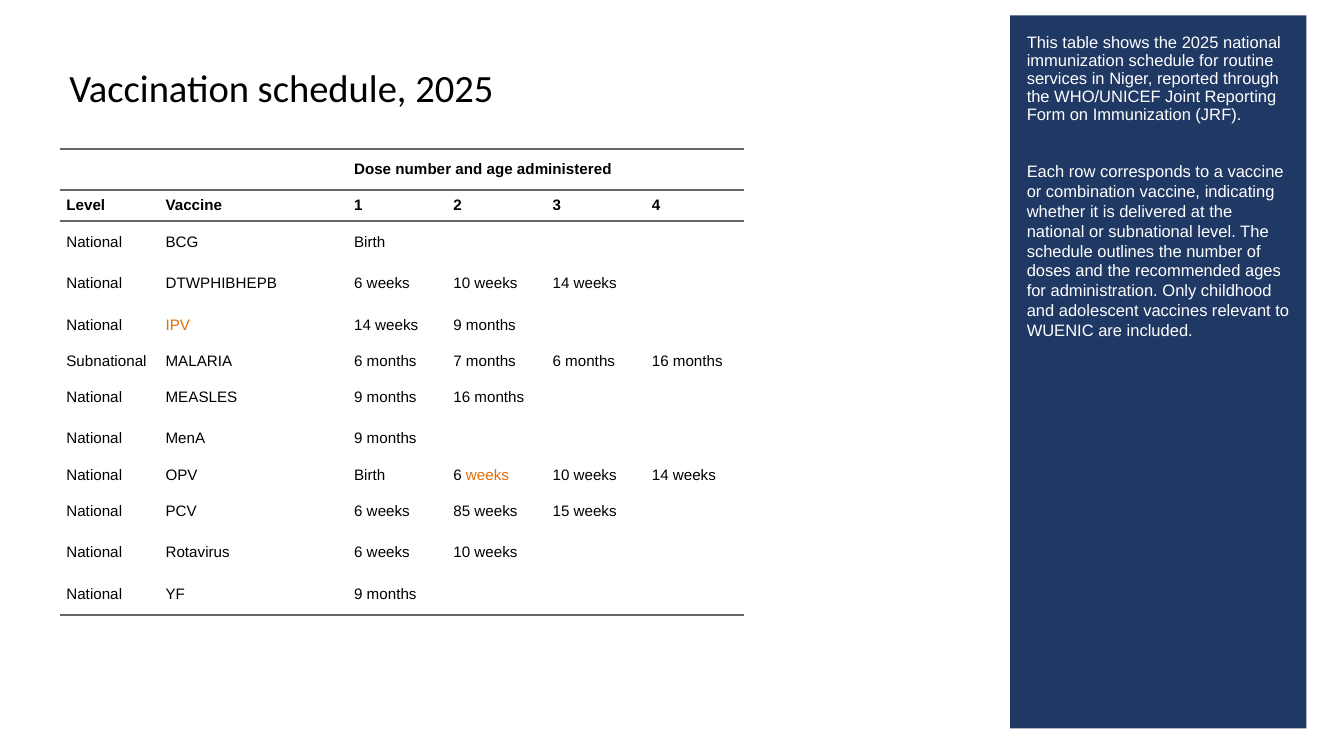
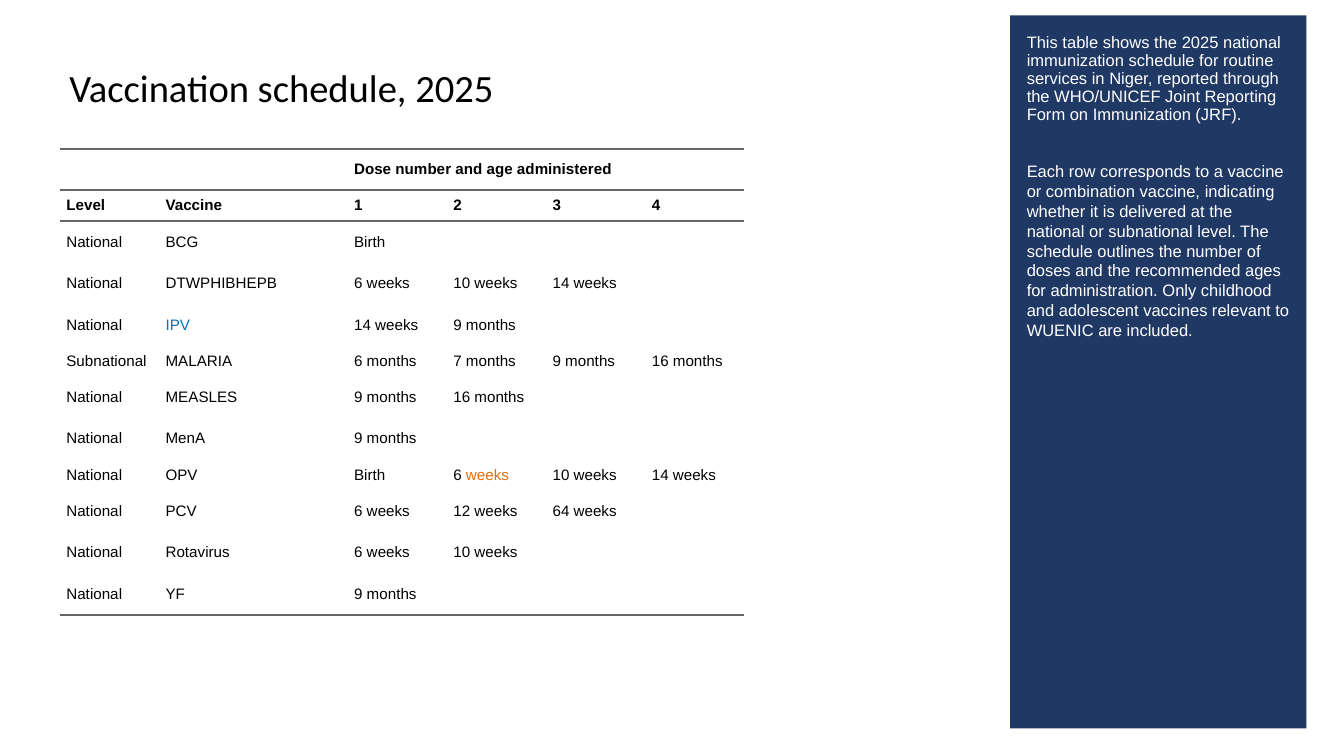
IPV colour: orange -> blue
months 6: 6 -> 9
85: 85 -> 12
15: 15 -> 64
